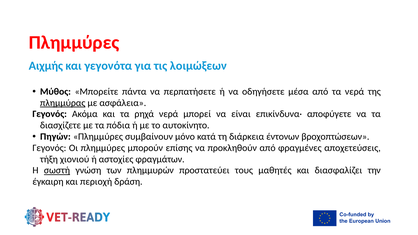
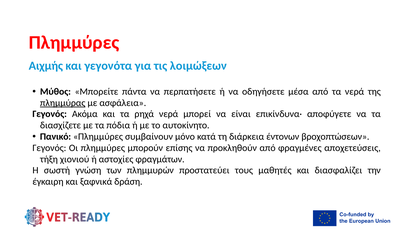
Πηγών: Πηγών -> Πανικό
σωστή underline: present -> none
περιοχή: περιοχή -> ξαφνικά
